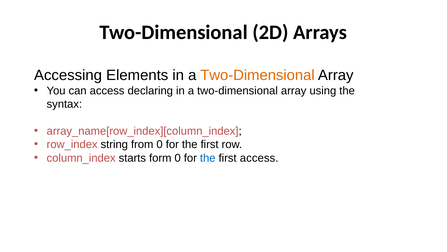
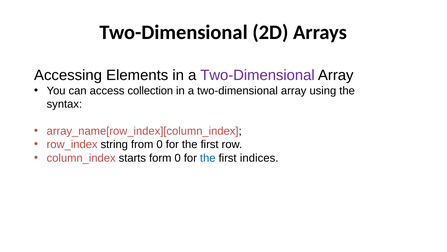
Two-Dimensional at (257, 75) colour: orange -> purple
declaring: declaring -> collection
first access: access -> indices
